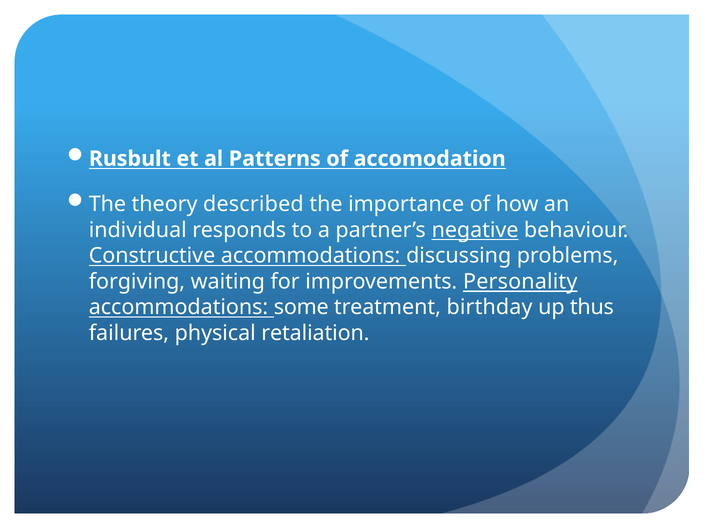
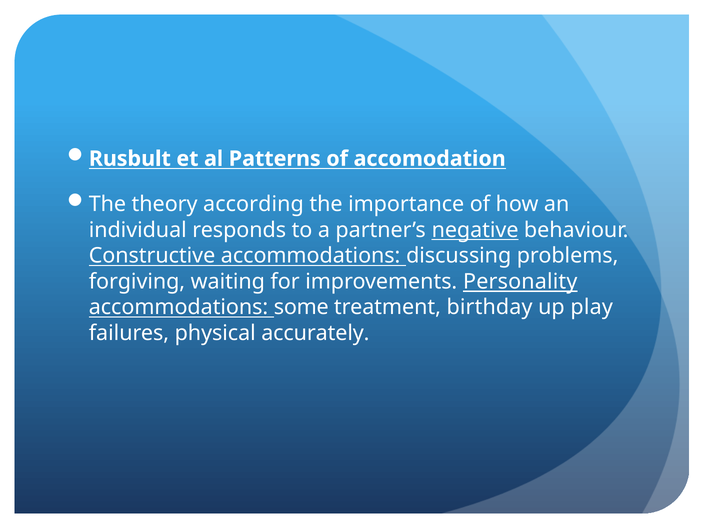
described: described -> according
thus: thus -> play
retaliation: retaliation -> accurately
